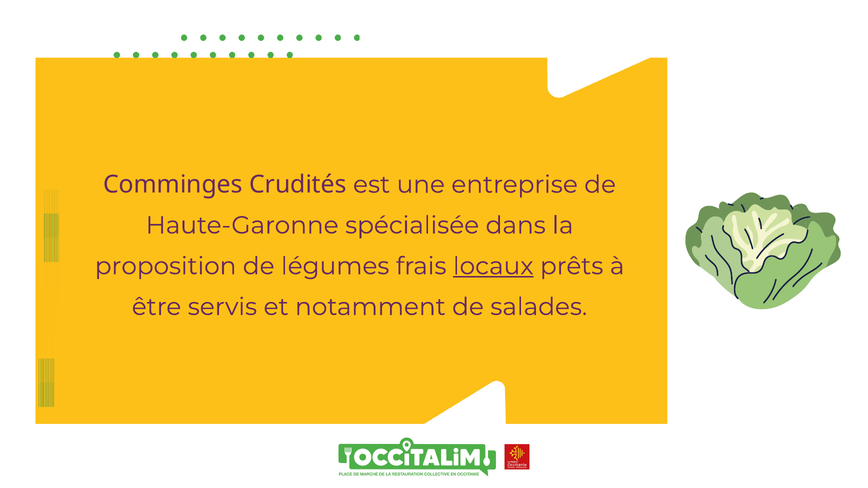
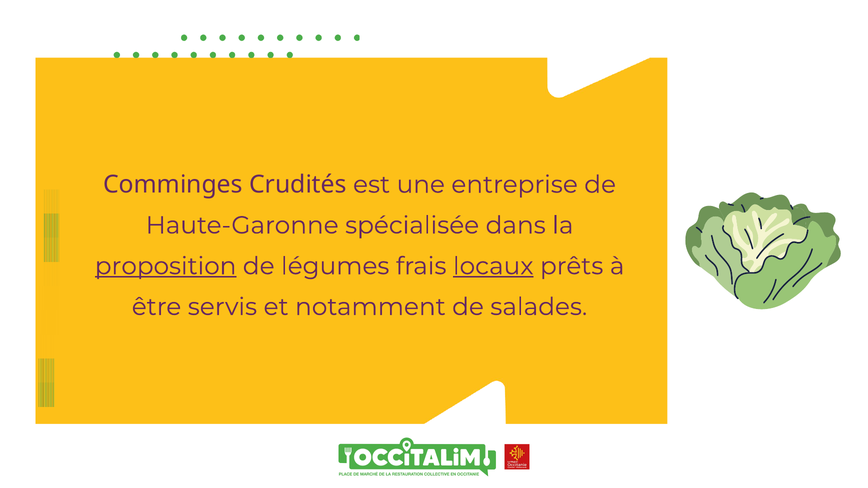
proposition underline: none -> present
